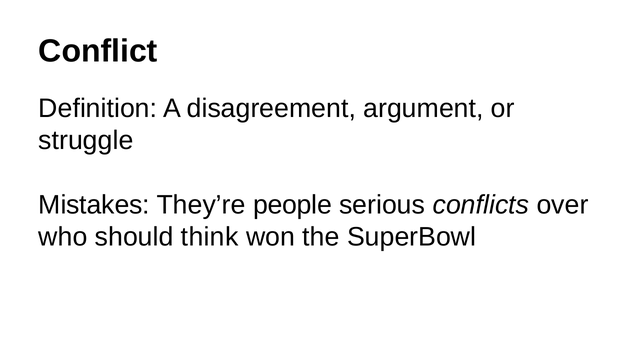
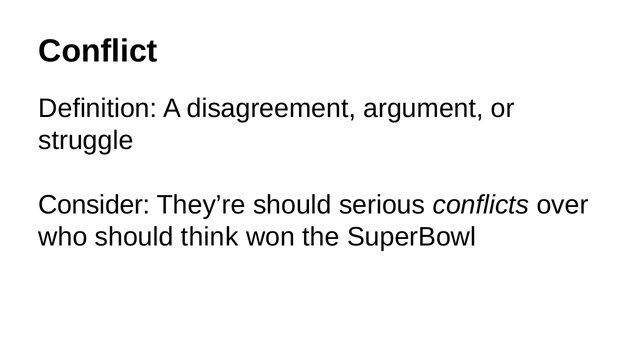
Mistakes: Mistakes -> Consider
They’re people: people -> should
